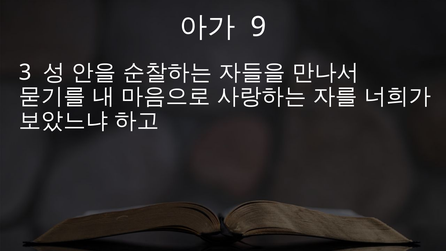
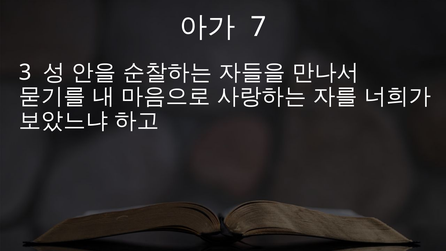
9: 9 -> 7
